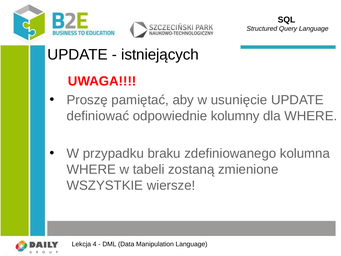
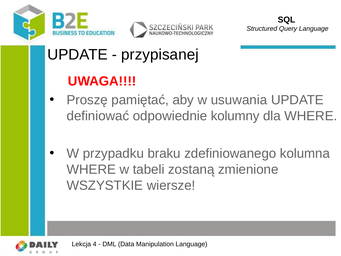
istniejących: istniejących -> przypisanej
usunięcie: usunięcie -> usuwania
